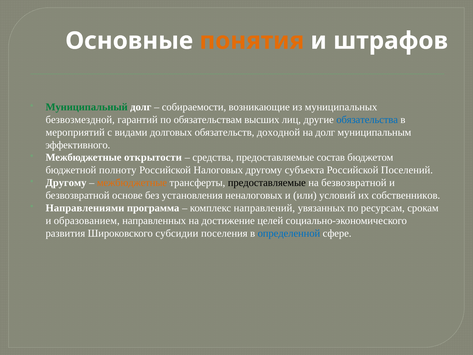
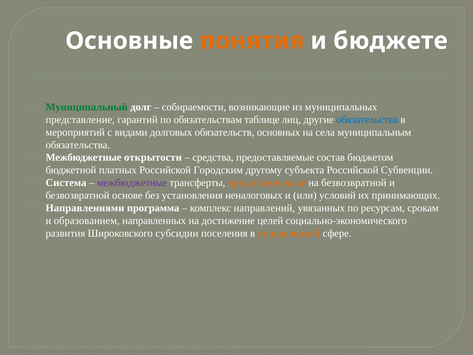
штрафов: штрафов -> бюджете
безвозмездной: безвозмездной -> представление
высших: высших -> таблице
доходной: доходной -> основных
на долг: долг -> села
эффективного at (78, 145): эффективного -> обязательства
полноту: полноту -> платных
Налоговых: Налоговых -> Городским
Поселений: Поселений -> Субвенции
Другому at (66, 183): Другому -> Система
межбюджетные at (132, 183) colour: orange -> purple
предоставляемые at (267, 183) colour: black -> orange
собственников: собственников -> принимающих
определенной colour: blue -> orange
